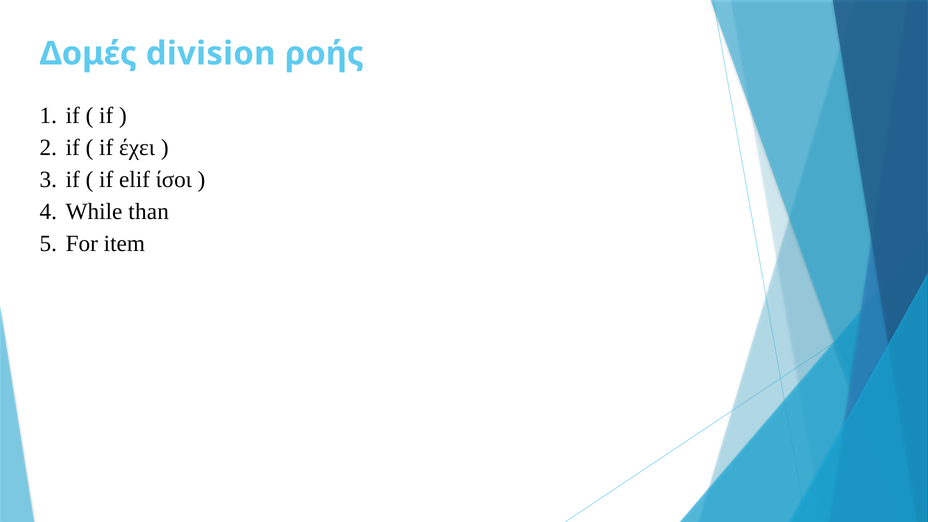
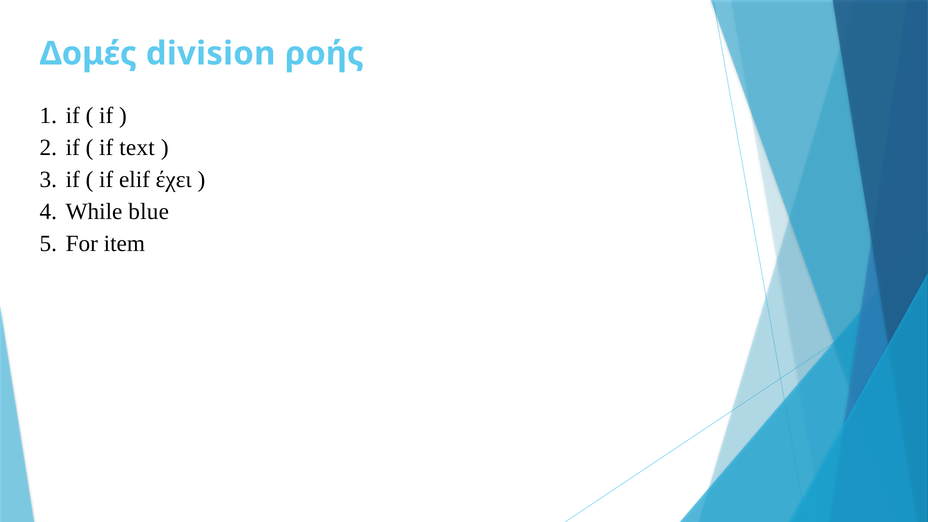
έχει: έχει -> text
ίσοι: ίσοι -> έχει
than: than -> blue
